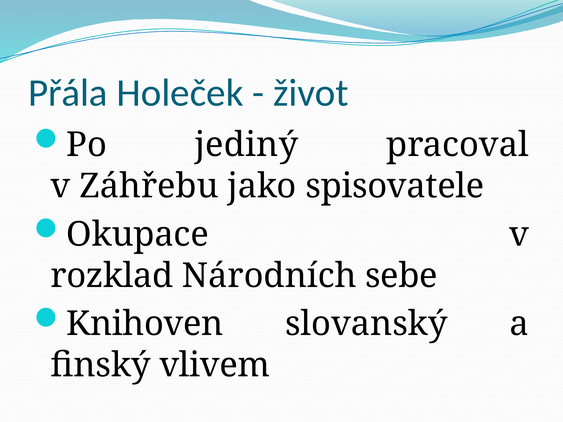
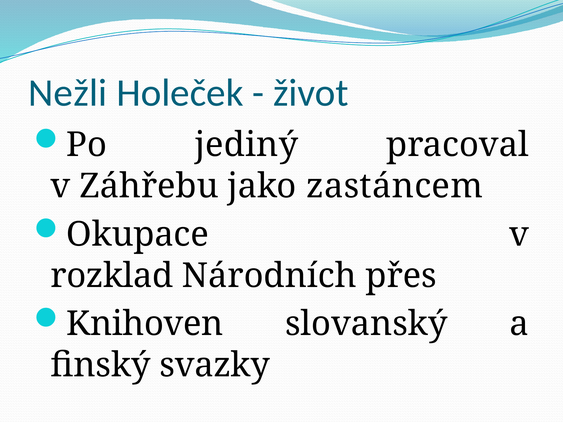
Přála: Přála -> Nežli
spisovatele: spisovatele -> zastáncem
sebe: sebe -> přes
vlivem: vlivem -> svazky
